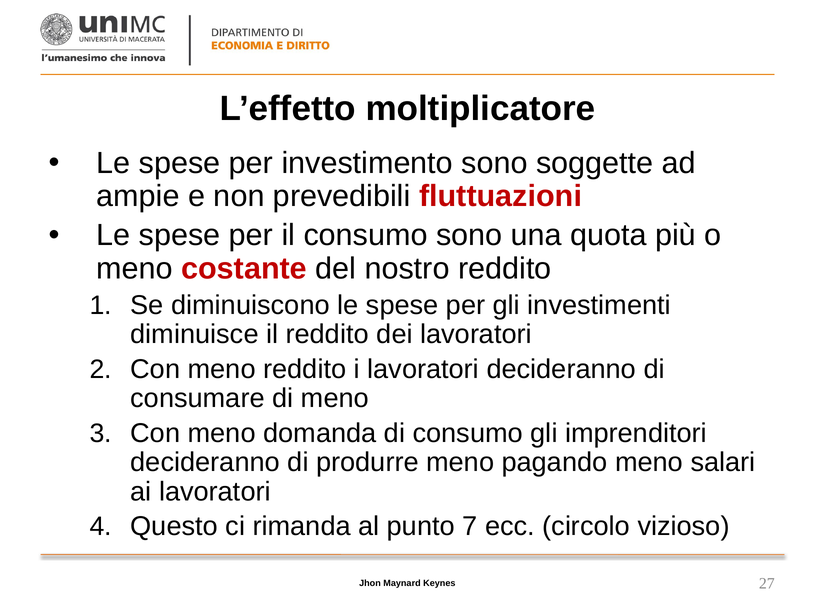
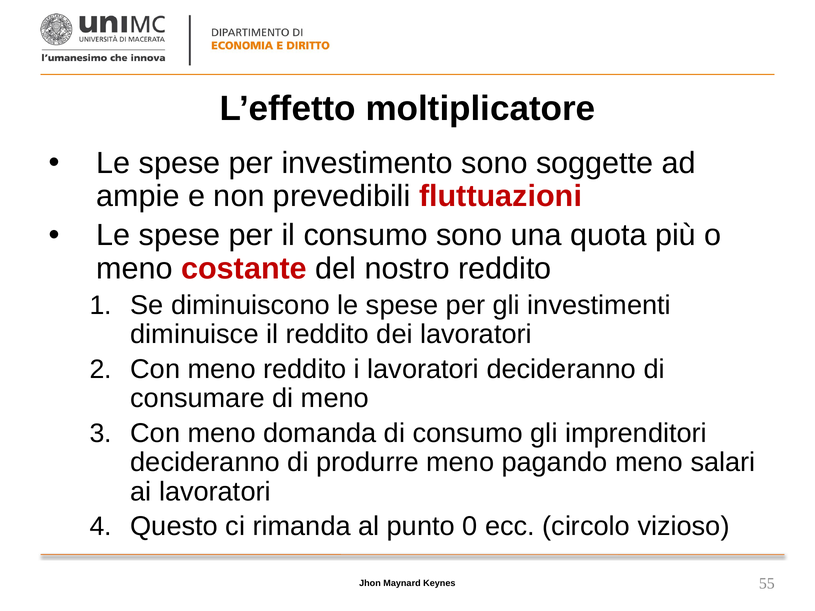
7: 7 -> 0
27: 27 -> 55
